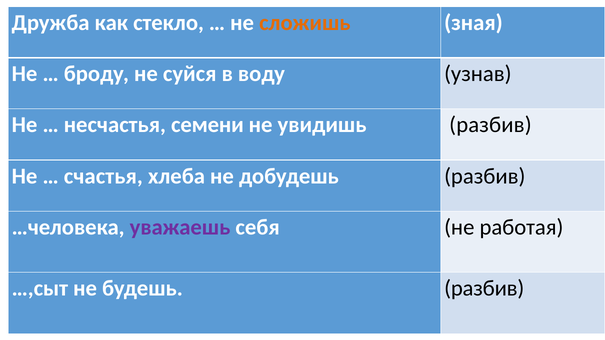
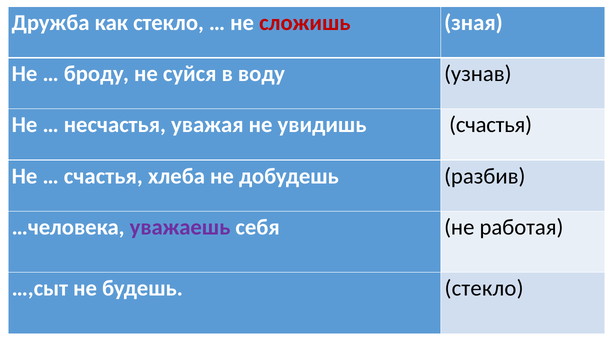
сложишь colour: orange -> red
семени: семени -> уважая
увидишь разбив: разбив -> счастья
будешь разбив: разбив -> стекло
